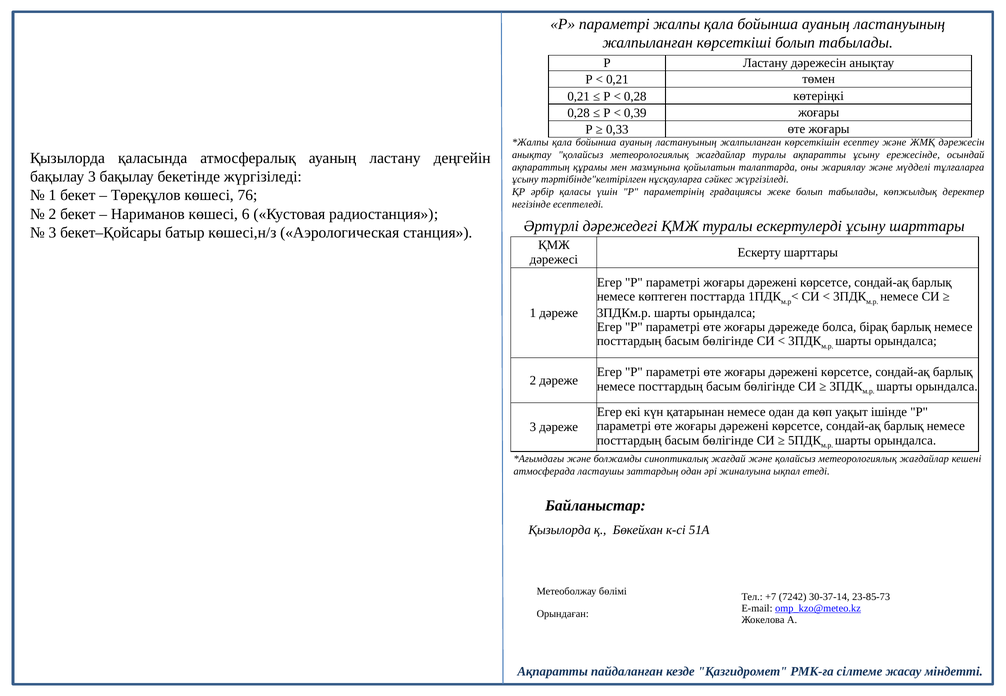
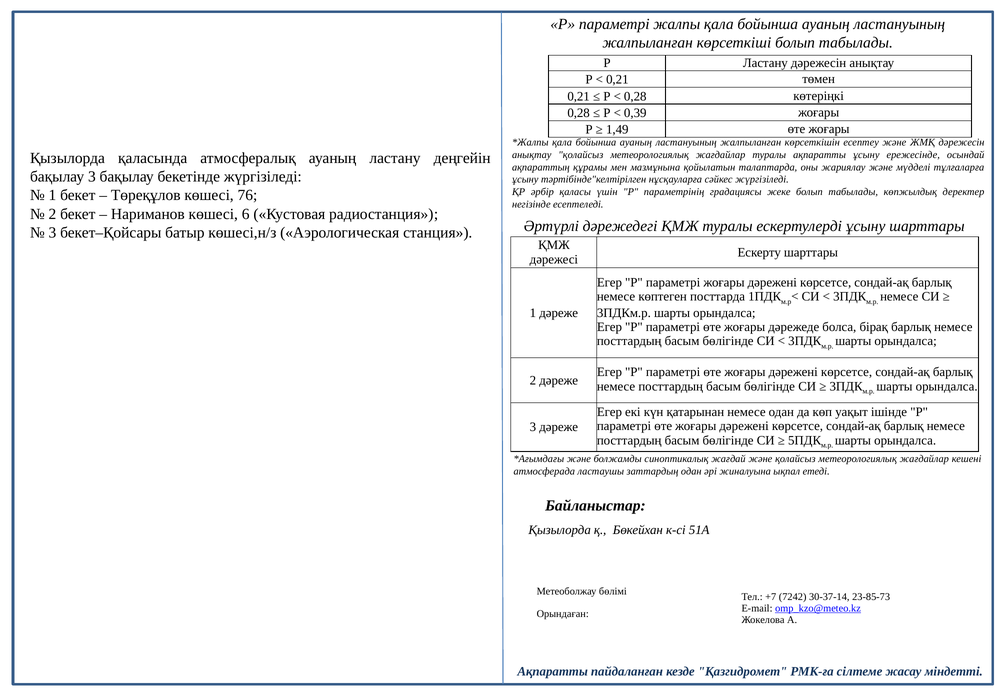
0,33: 0,33 -> 1,49
